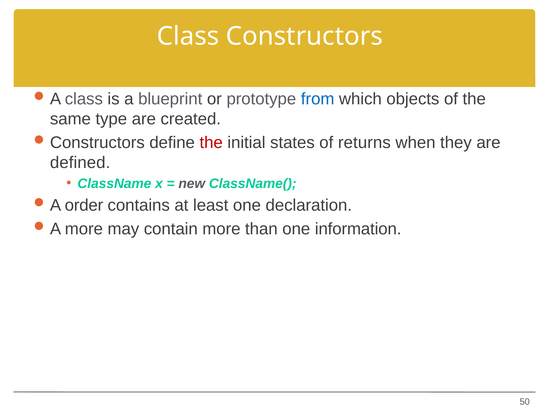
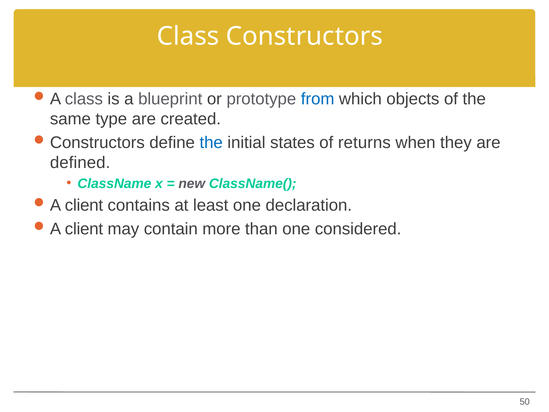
the at (211, 142) colour: red -> blue
order at (84, 205): order -> client
more at (84, 229): more -> client
information: information -> considered
